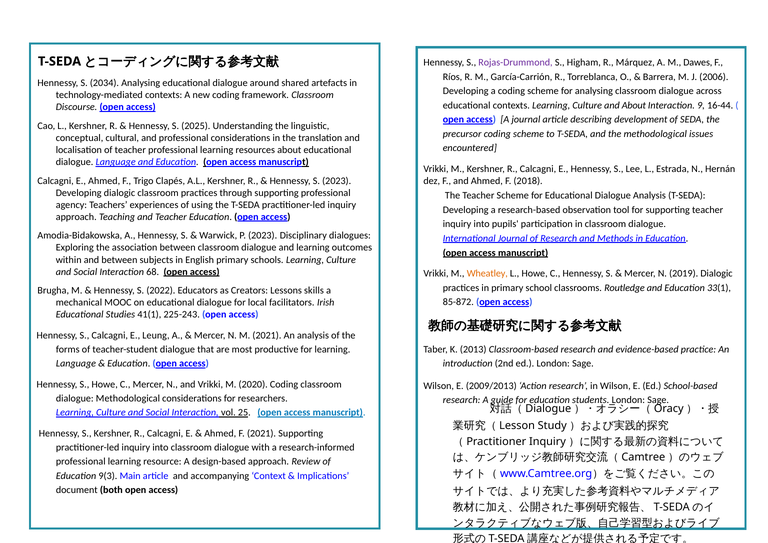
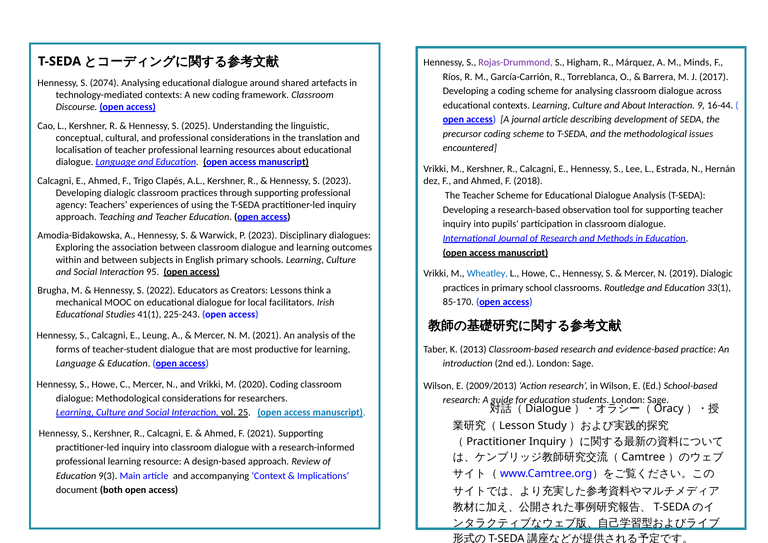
Dawes: Dawes -> Minds
2006: 2006 -> 2017
2034: 2034 -> 2074
68: 68 -> 95
Wheatley colour: orange -> blue
skills: skills -> think
85-872: 85-872 -> 85-170
